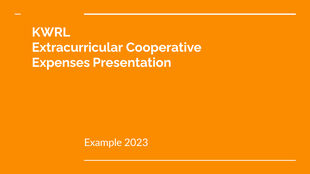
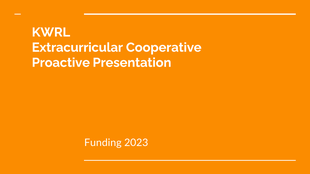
Expenses: Expenses -> Proactive
Example: Example -> Funding
